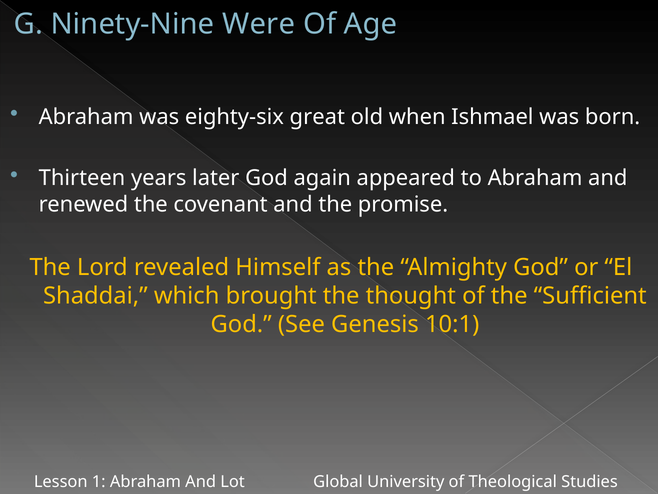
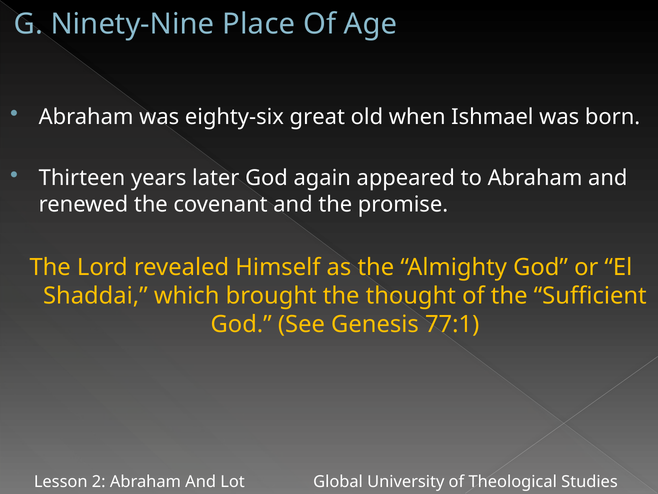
Were: Were -> Place
10:1: 10:1 -> 77:1
1: 1 -> 2
